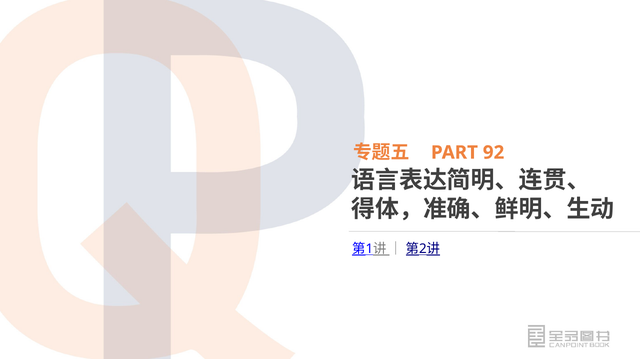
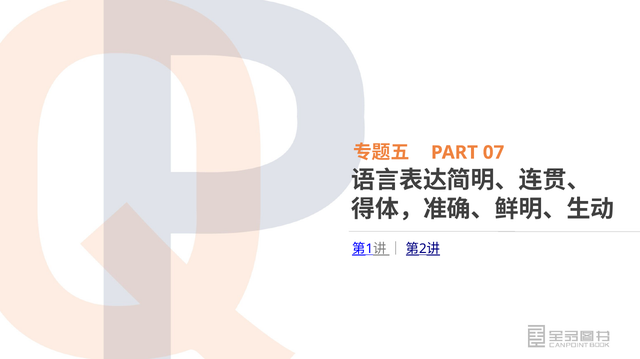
92: 92 -> 07
